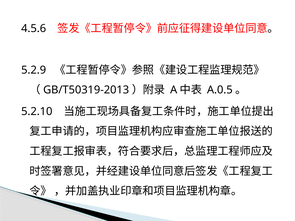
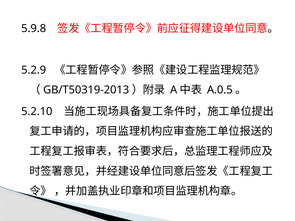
4.5.6: 4.5.6 -> 5.9.8
